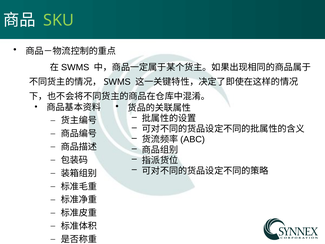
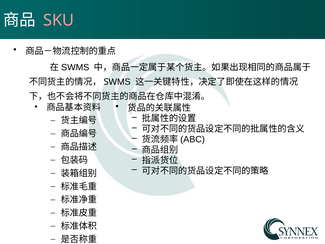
SKU colour: light green -> pink
